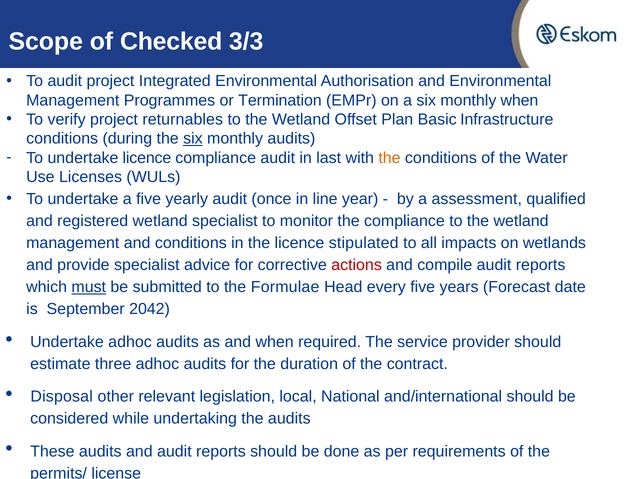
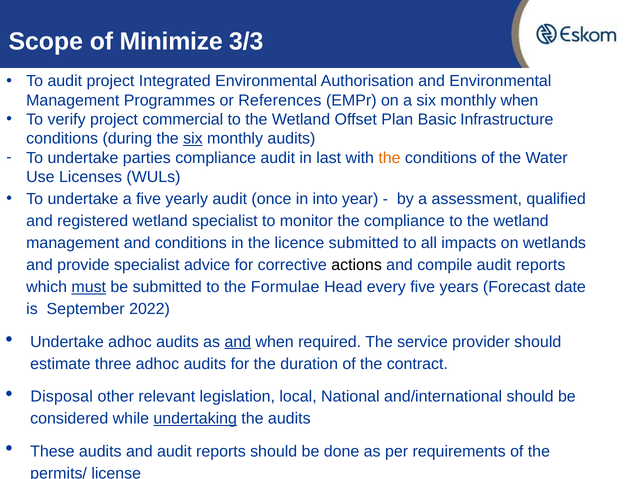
Checked: Checked -> Minimize
Termination: Termination -> References
returnables: returnables -> commercial
undertake licence: licence -> parties
line: line -> into
licence stipulated: stipulated -> submitted
actions colour: red -> black
2042: 2042 -> 2022
and at (238, 342) underline: none -> present
undertaking underline: none -> present
